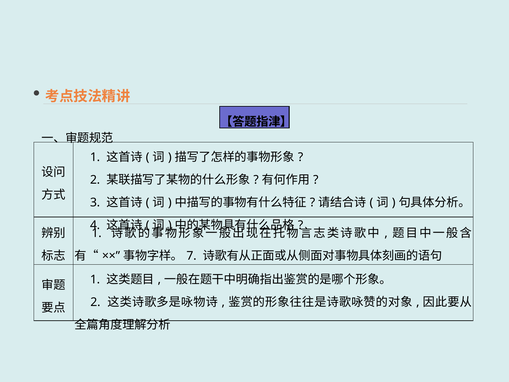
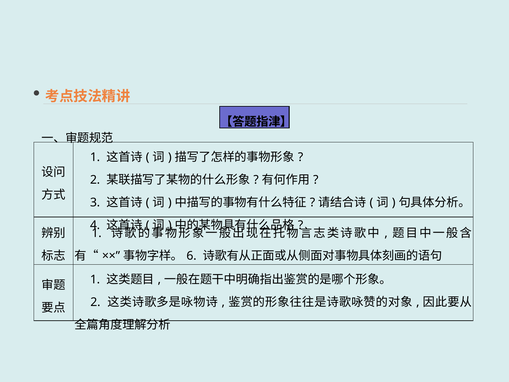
7: 7 -> 6
